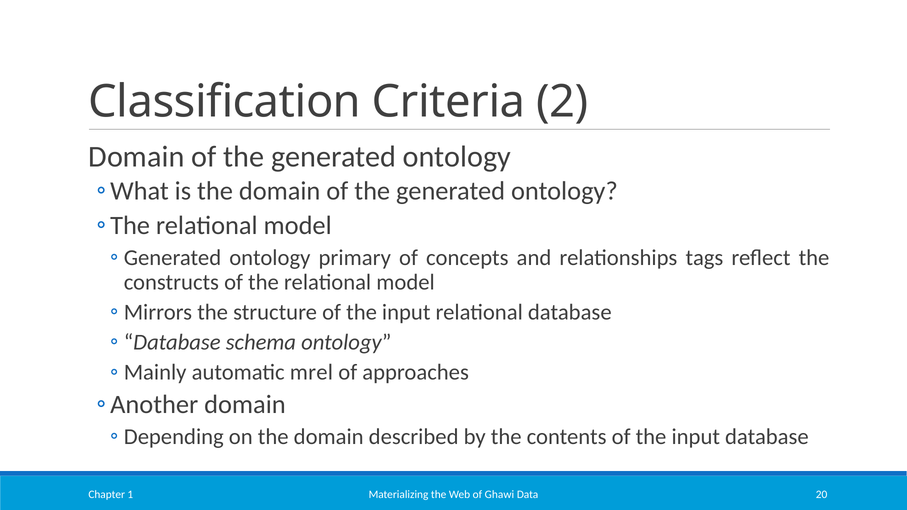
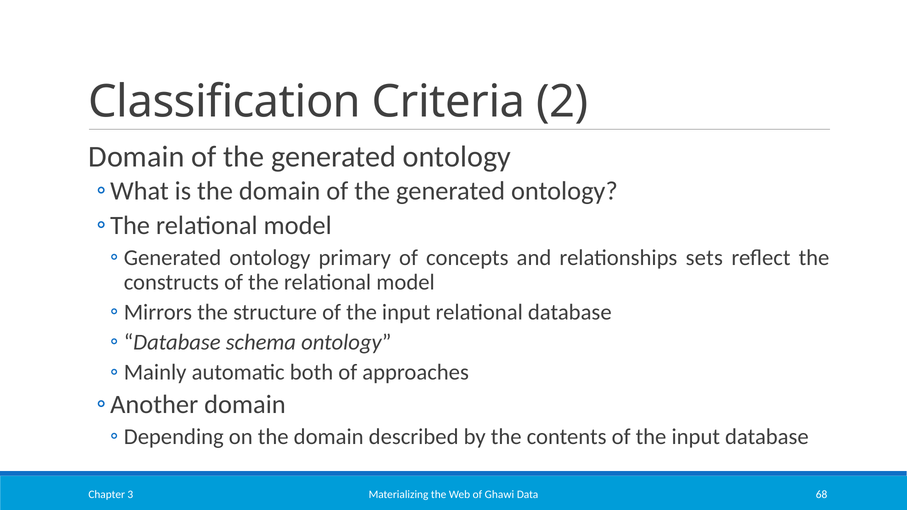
tags: tags -> sets
mrel: mrel -> both
20: 20 -> 68
1: 1 -> 3
